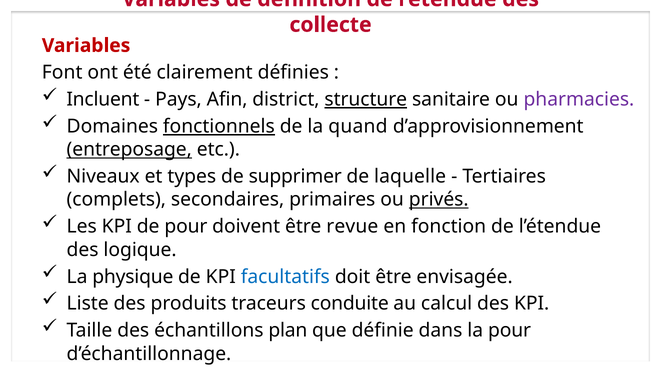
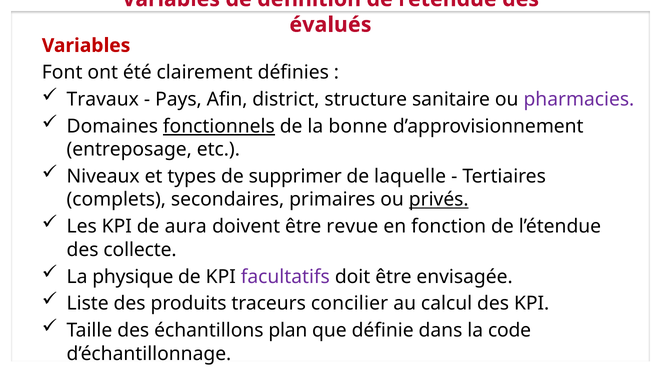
collecte: collecte -> évalués
Incluent: Incluent -> Travaux
structure underline: present -> none
quand: quand -> bonne
entreposage underline: present -> none
de pour: pour -> aura
logique: logique -> collecte
facultatifs colour: blue -> purple
conduite: conduite -> concilier
la pour: pour -> code
